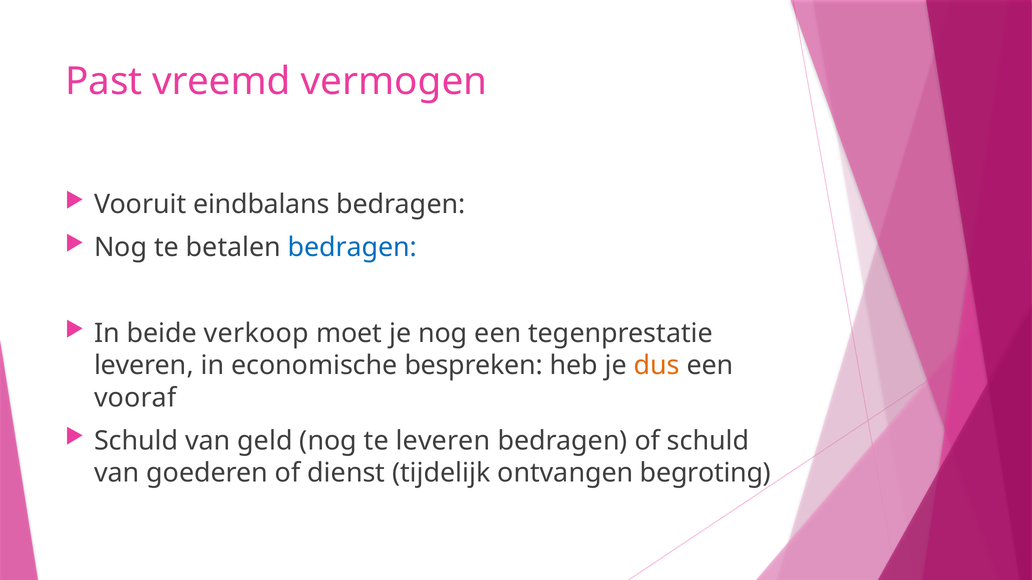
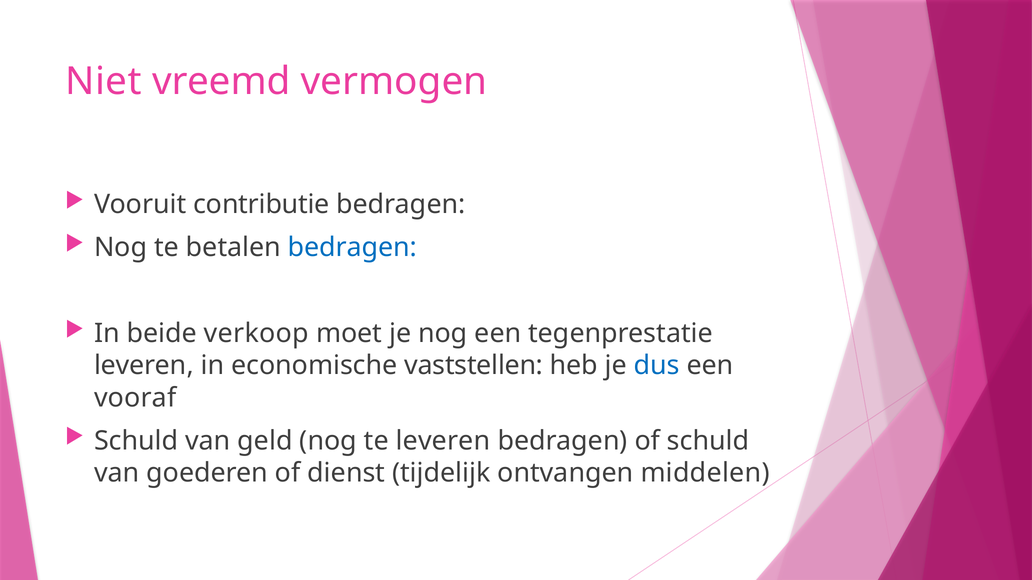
Past: Past -> Niet
eindbalans: eindbalans -> contributie
bespreken: bespreken -> vaststellen
dus colour: orange -> blue
begroting: begroting -> middelen
